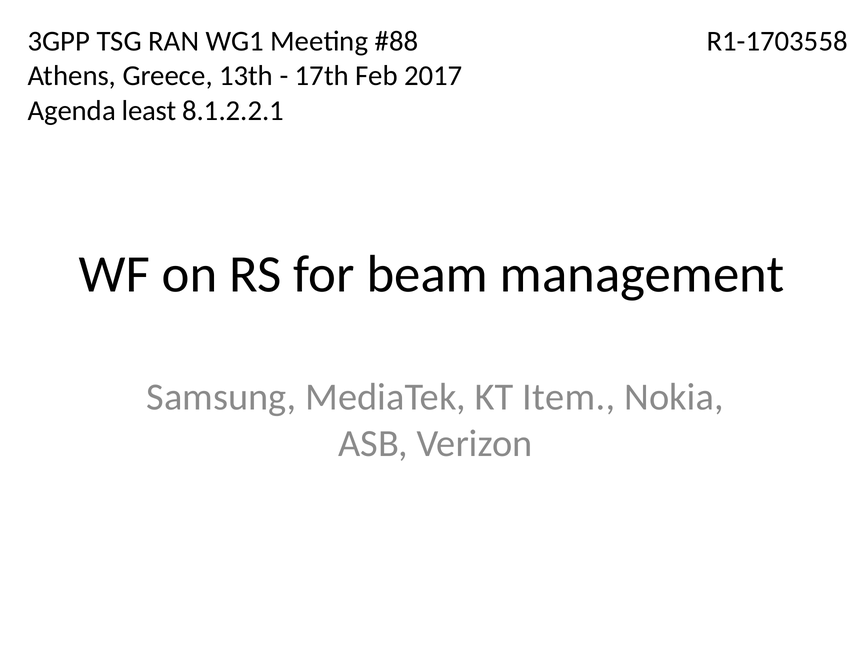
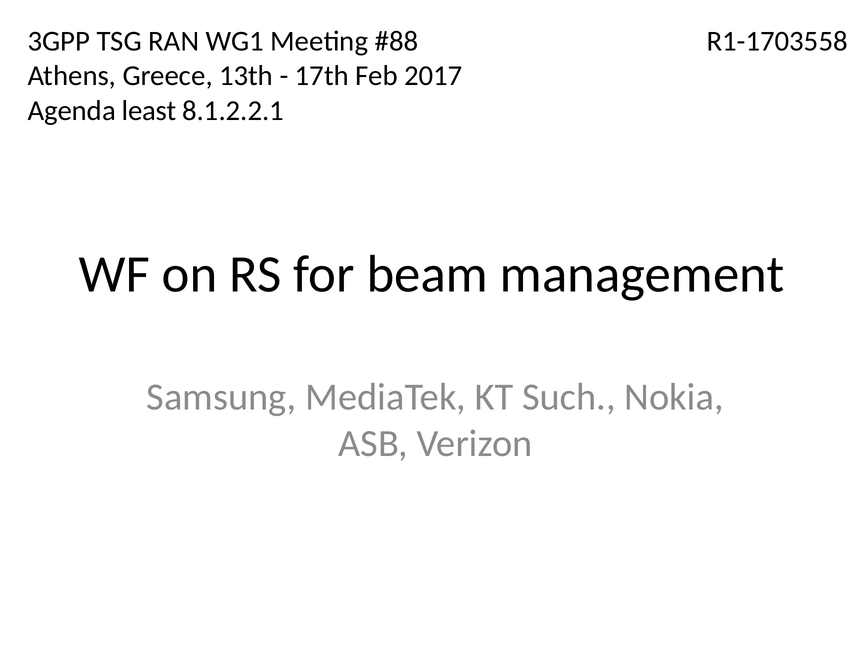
Item: Item -> Such
